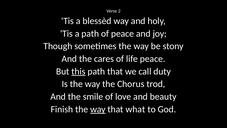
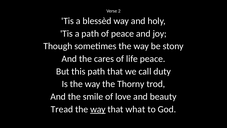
this underline: present -> none
Chorus: Chorus -> Thorny
Finish: Finish -> Tread
